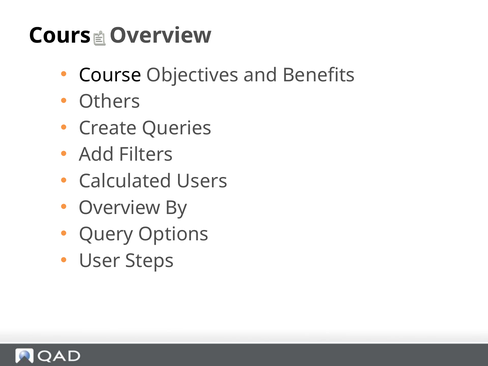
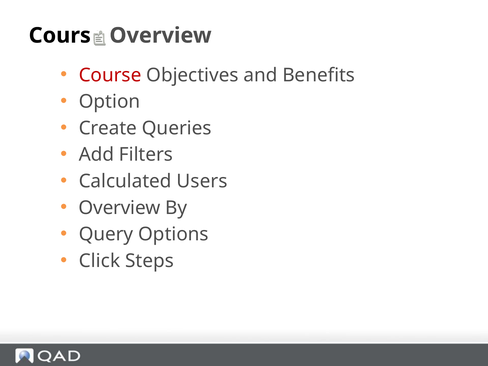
Course at (110, 75) colour: black -> red
Others: Others -> Option
User: User -> Click
